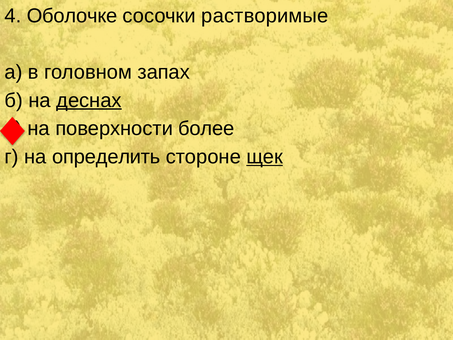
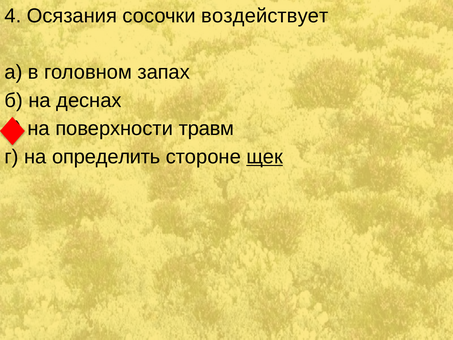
Оболочке: Оболочке -> Осязания
растворимые: растворимые -> воздействует
деснах underline: present -> none
более: более -> травм
